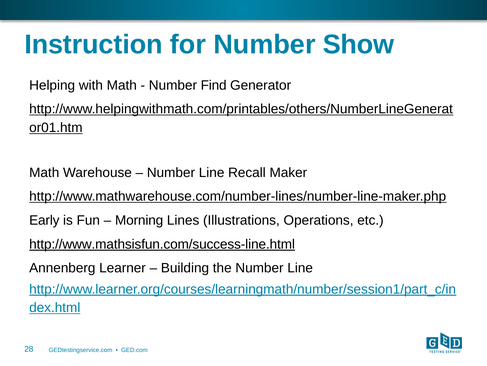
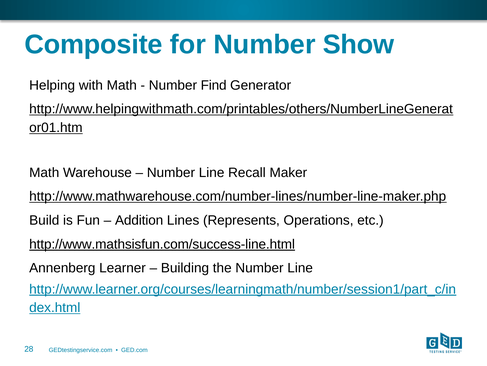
Instruction: Instruction -> Composite
Early: Early -> Build
Morning: Morning -> Addition
Illustrations: Illustrations -> Represents
